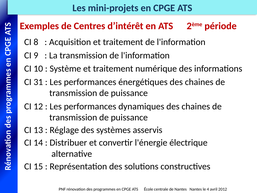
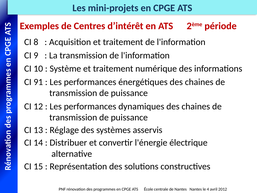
31: 31 -> 91
